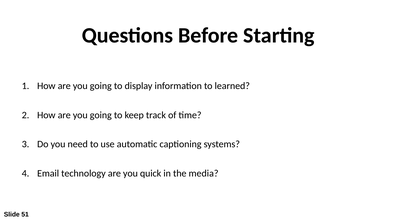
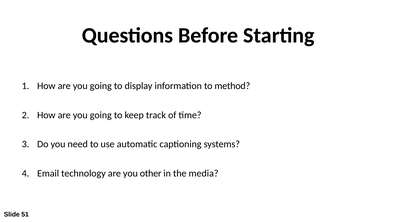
learned: learned -> method
quick: quick -> other
